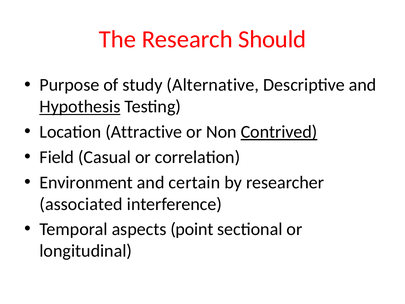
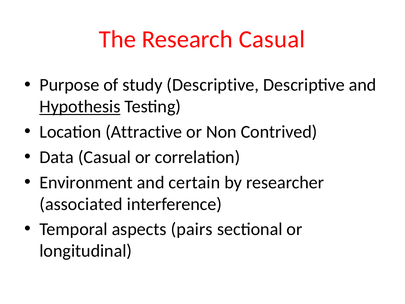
Research Should: Should -> Casual
study Alternative: Alternative -> Descriptive
Contrived underline: present -> none
Field: Field -> Data
point: point -> pairs
